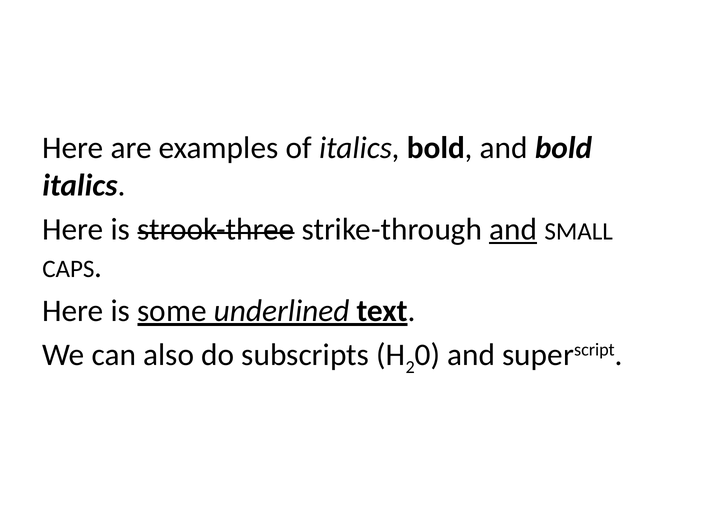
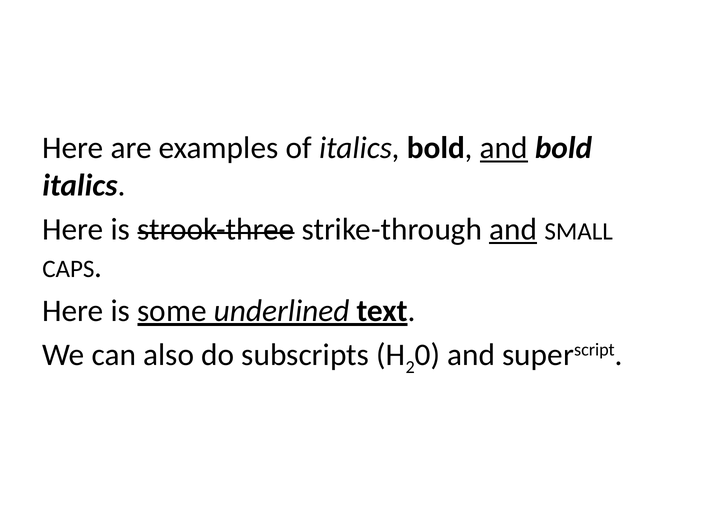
and at (504, 148) underline: none -> present
